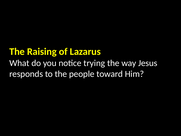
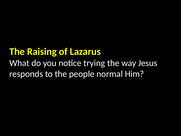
toward: toward -> normal
